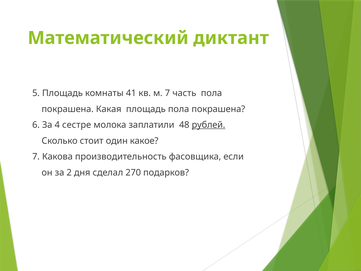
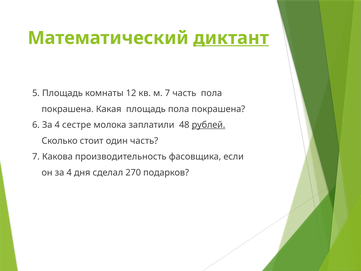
диктант underline: none -> present
41: 41 -> 12
один какое: какое -> часть
он за 2: 2 -> 4
